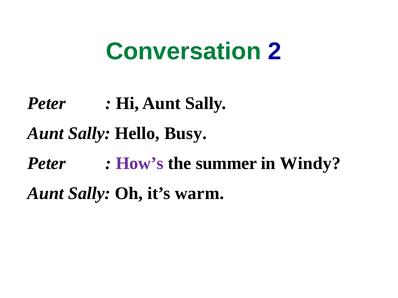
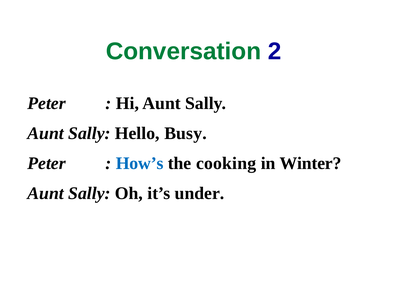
How’s colour: purple -> blue
summer: summer -> cooking
Windy: Windy -> Winter
warm: warm -> under
